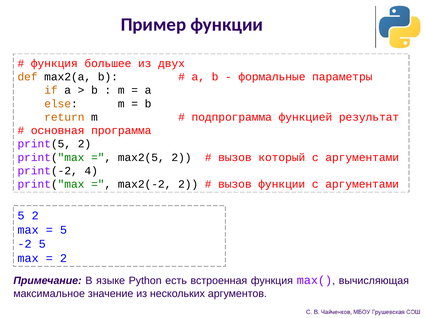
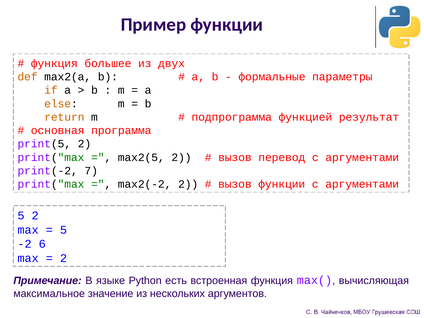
который: который -> перевод
4: 4 -> 7
-2 5: 5 -> 6
